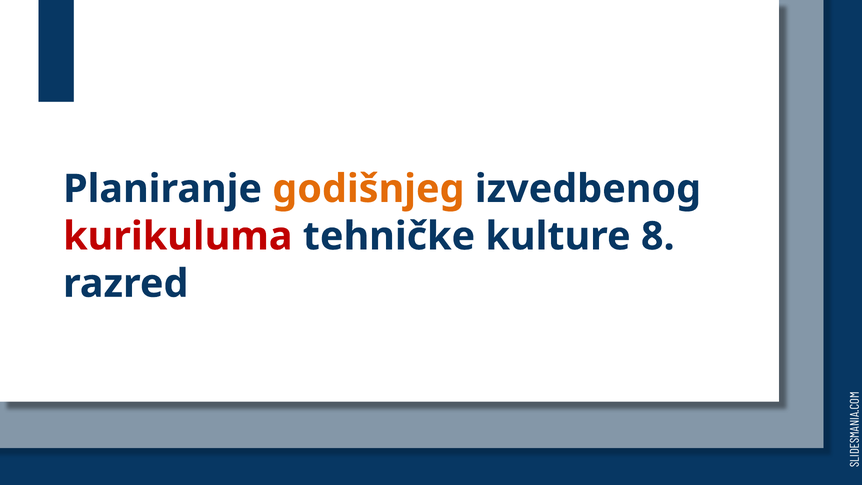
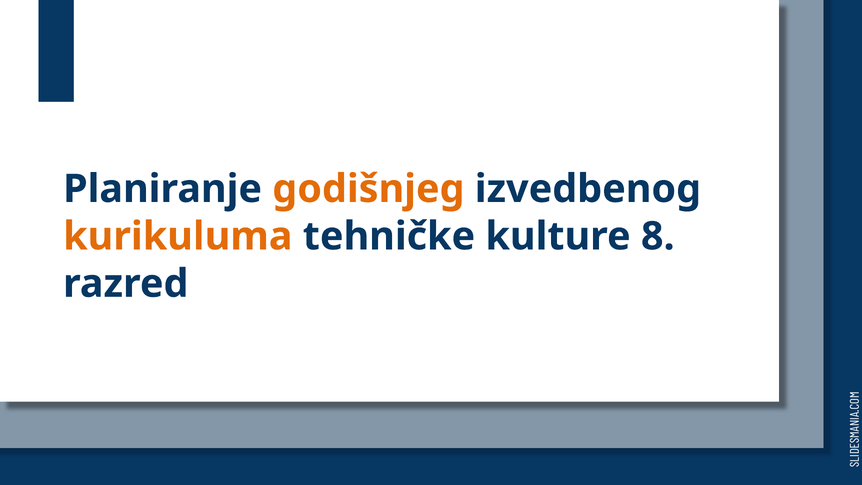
kurikuluma colour: red -> orange
